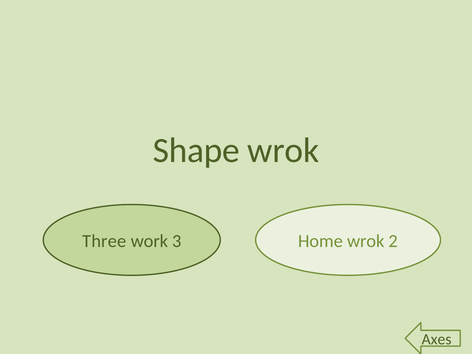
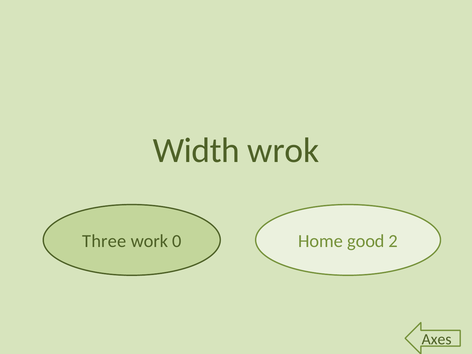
Shape: Shape -> Width
3: 3 -> 0
Home wrok: wrok -> good
